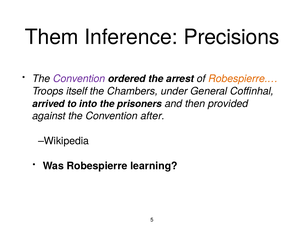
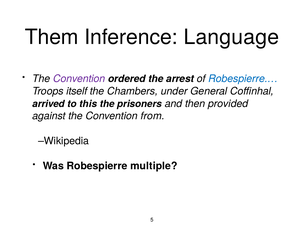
Precisions: Precisions -> Language
Robespierre.… colour: orange -> blue
into: into -> this
after: after -> from
learning: learning -> multiple
